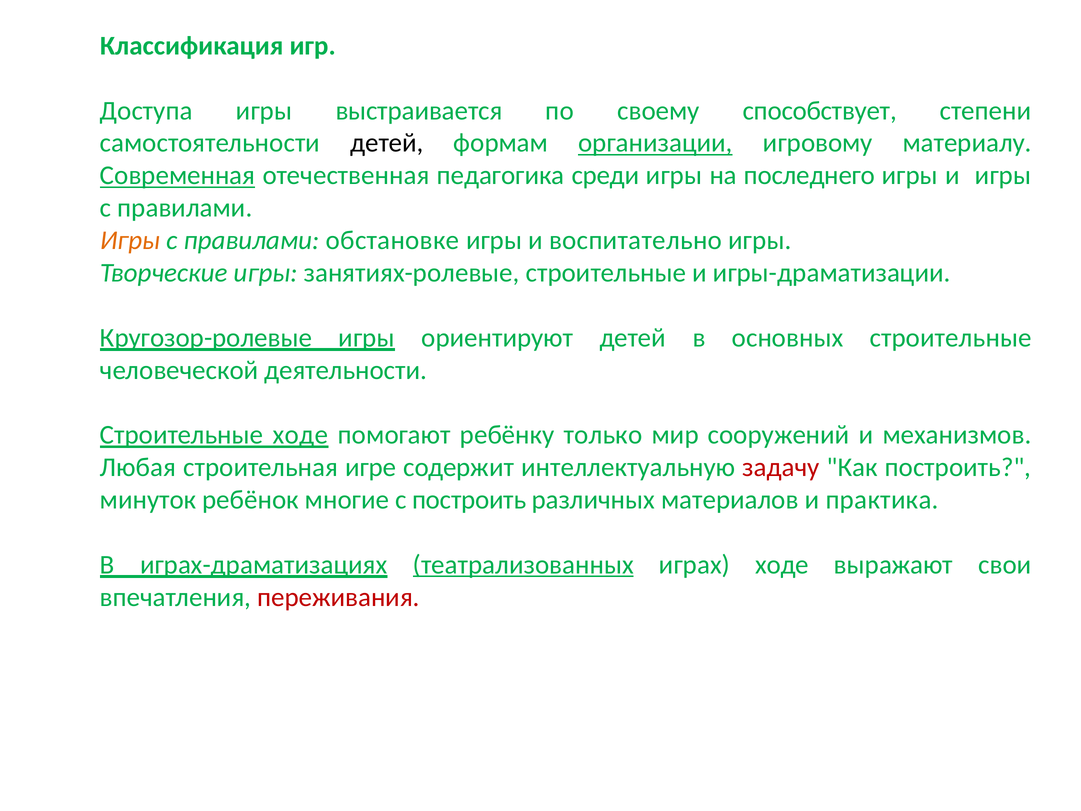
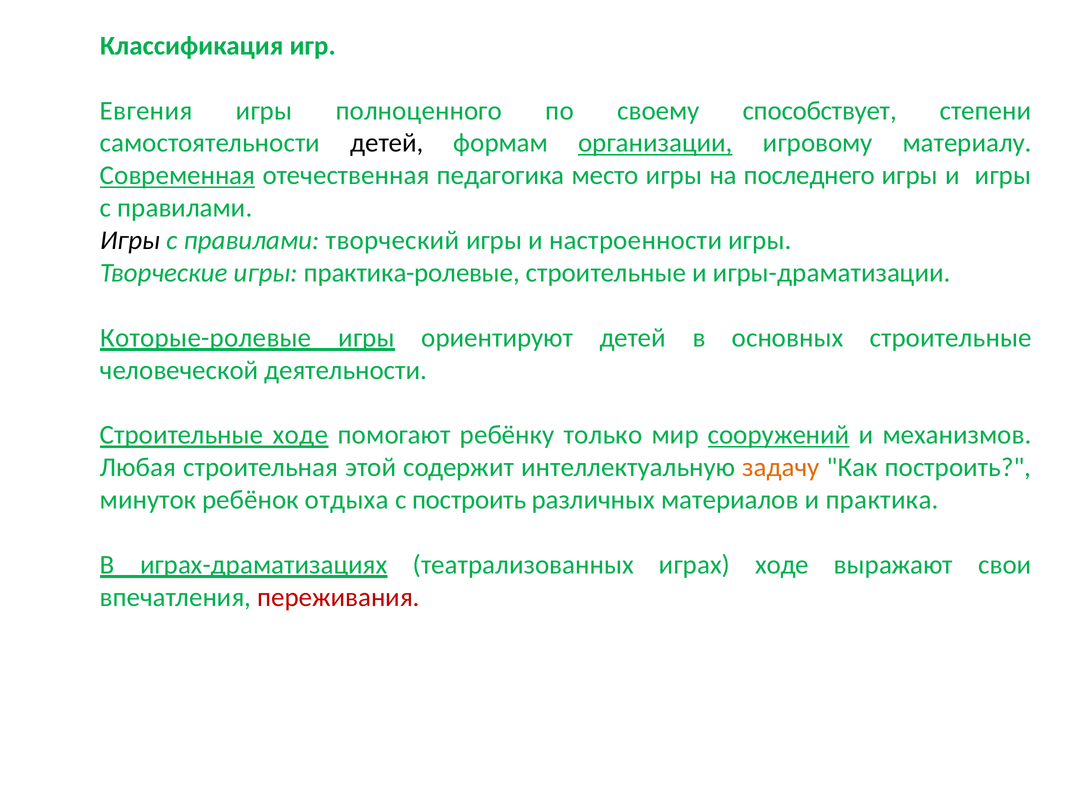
Доступа: Доступа -> Евгения
выстраивается: выстраивается -> полноценного
среди: среди -> место
Игры at (130, 240) colour: orange -> black
обстановке: обстановке -> творческий
воспитательно: воспитательно -> настроенности
занятиях-ролевые: занятиях-ролевые -> практика-ролевые
Кругозор-ролевые: Кругозор-ролевые -> Которые-ролевые
сооружений underline: none -> present
игре: игре -> этой
задачу colour: red -> orange
многие: многие -> отдыха
театрализованных underline: present -> none
